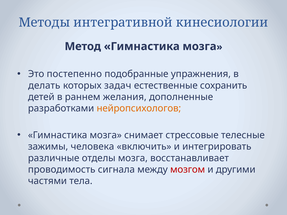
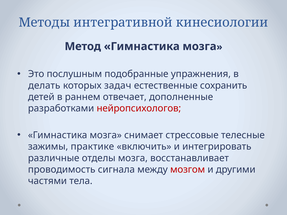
постепенно: постепенно -> послушным
желания: желания -> отвечает
нейропсихологов colour: orange -> red
человека: человека -> практике
